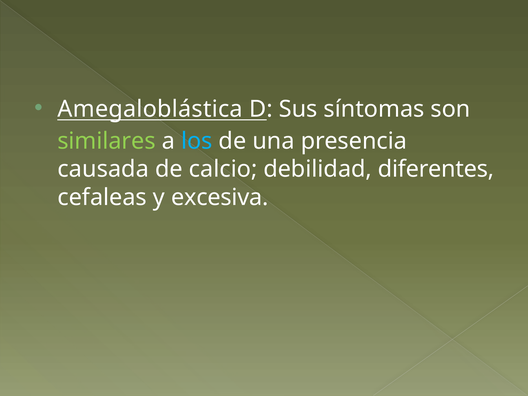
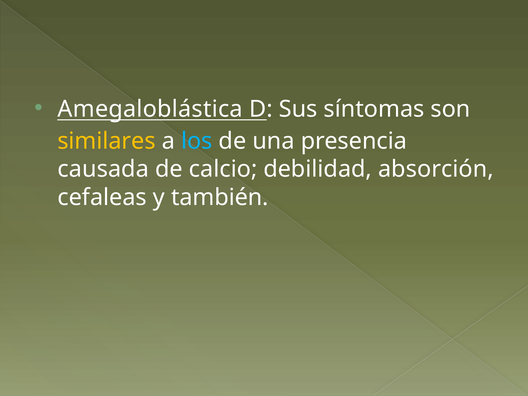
similares colour: light green -> yellow
diferentes: diferentes -> absorción
excesiva: excesiva -> también
